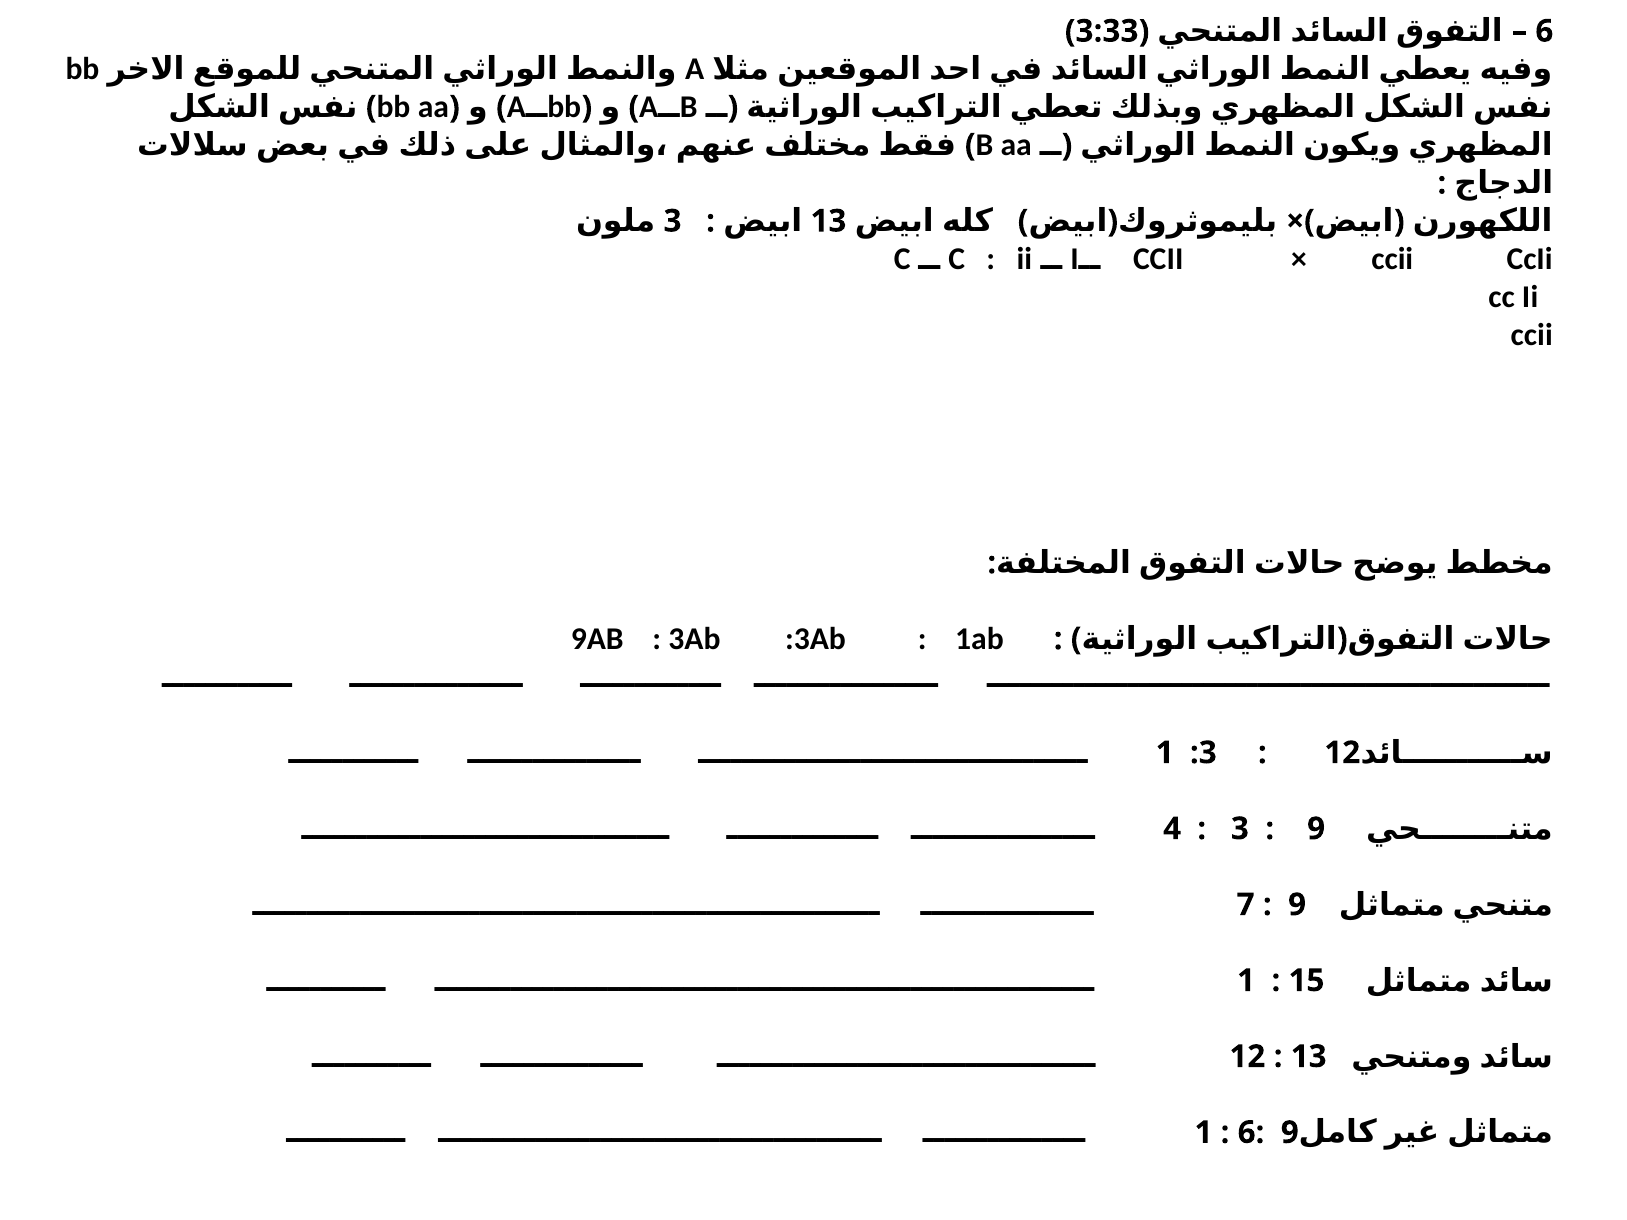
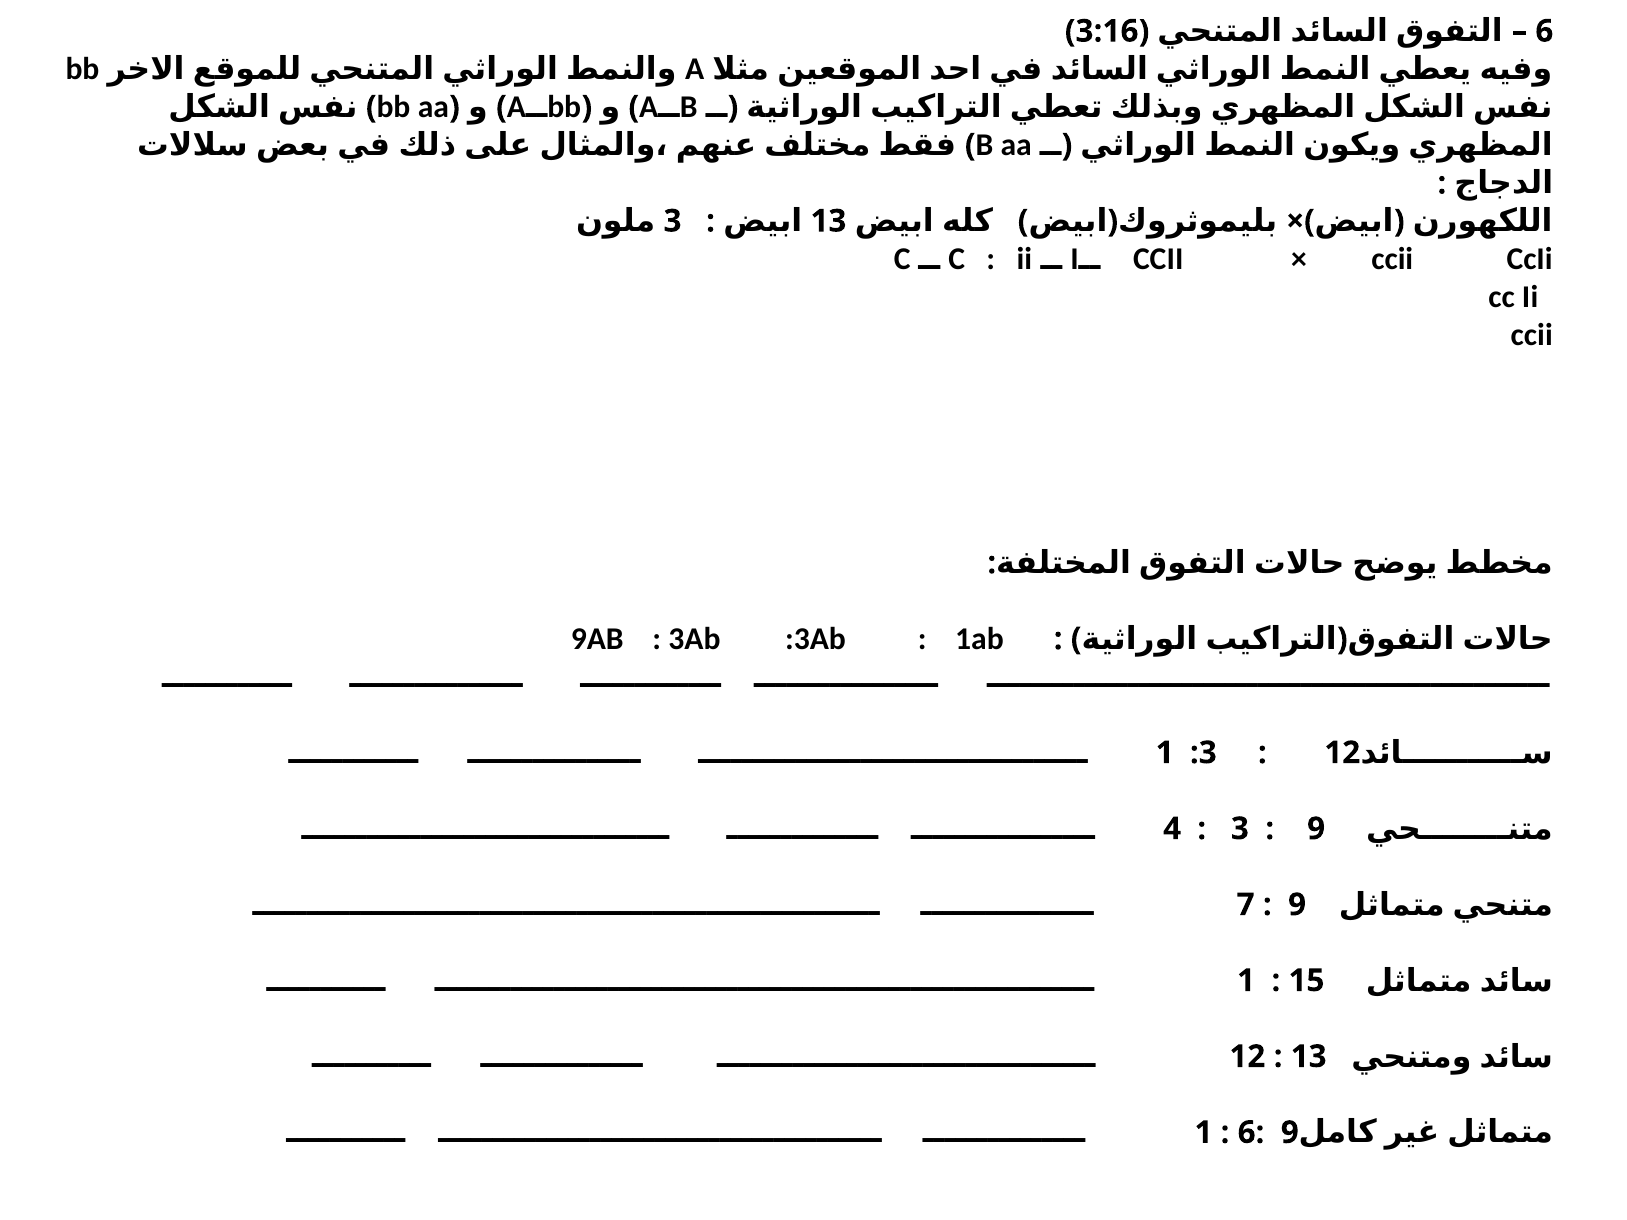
3:33: 3:33 -> 3:16
